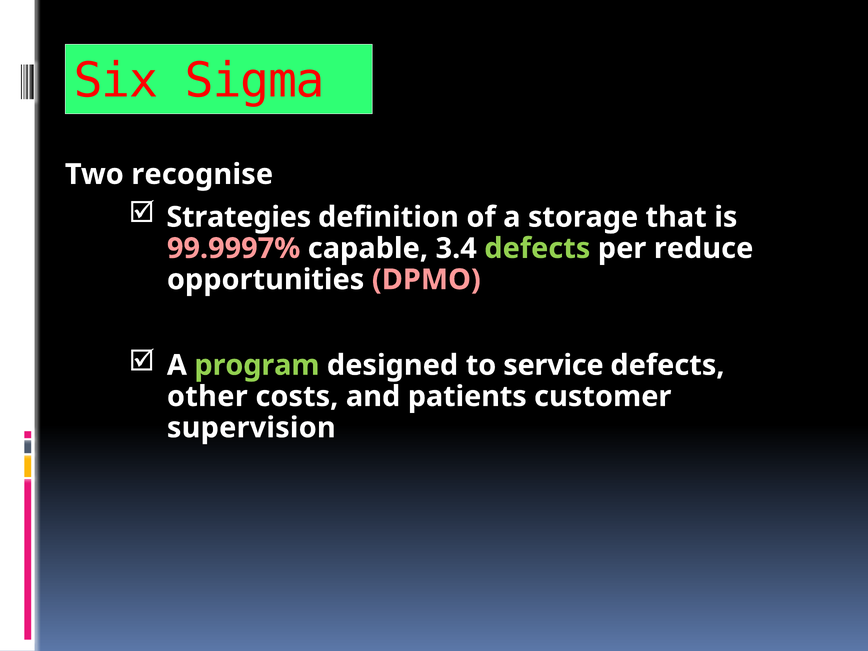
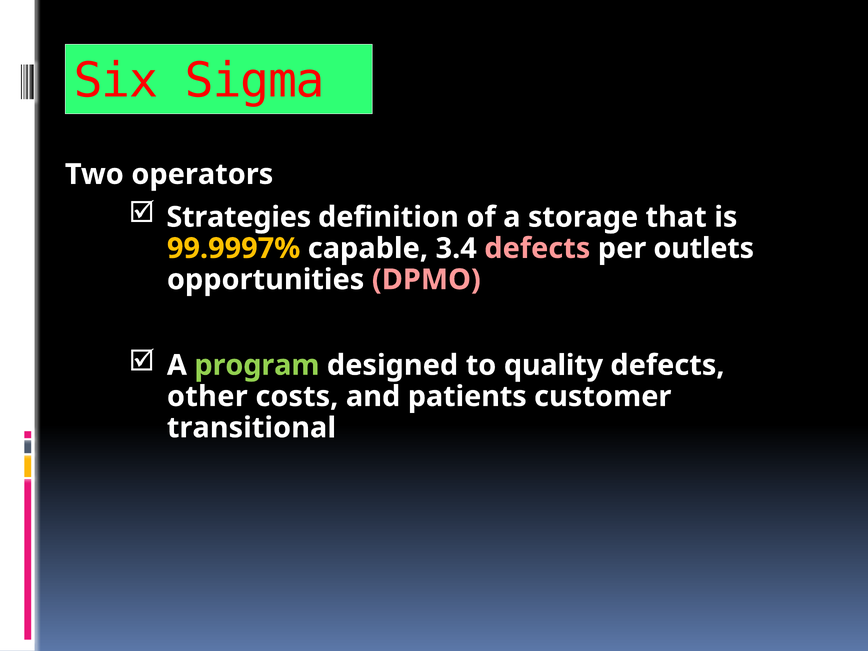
recognise: recognise -> operators
99.9997% colour: pink -> yellow
defects at (537, 248) colour: light green -> pink
reduce: reduce -> outlets
service: service -> quality
supervision: supervision -> transitional
